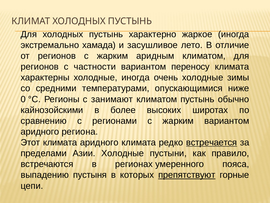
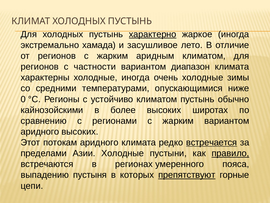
характерно underline: none -> present
переносу: переносу -> диапазон
занимают: занимают -> устойчиво
аридного региона: региона -> высоких
Этот климата: климата -> потокам
правило underline: none -> present
